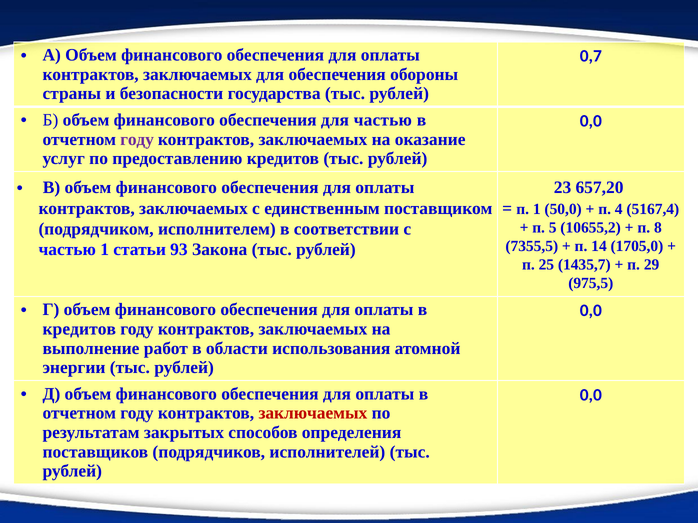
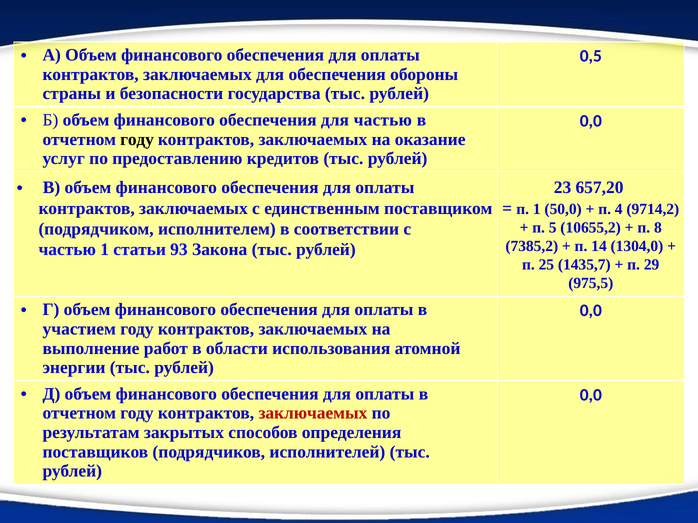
0,7: 0,7 -> 0,5
году at (137, 139) colour: purple -> black
5167,4: 5167,4 -> 9714,2
7355,5: 7355,5 -> 7385,2
1705,0: 1705,0 -> 1304,0
кредитов at (79, 329): кредитов -> участием
